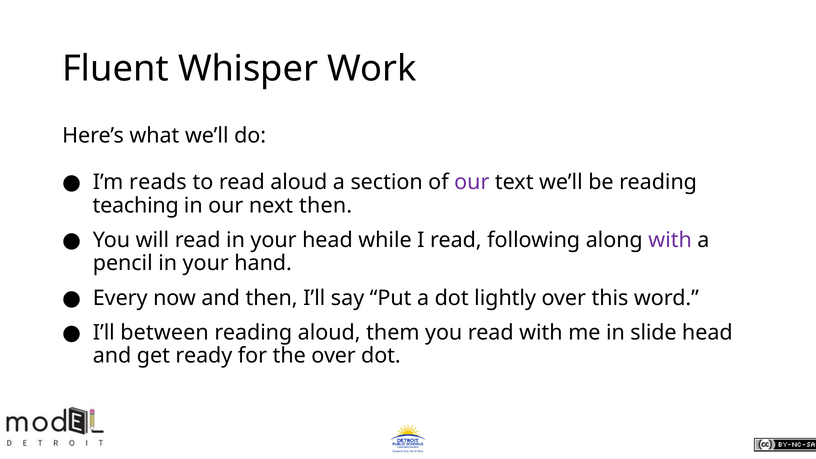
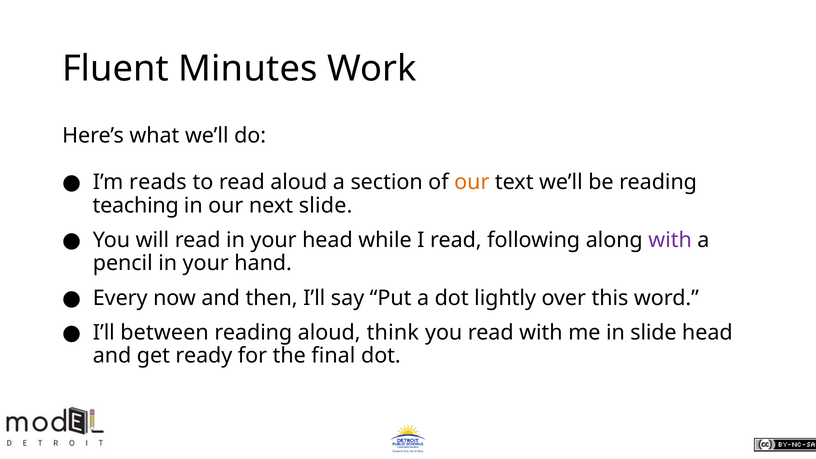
Whisper: Whisper -> Minutes
our at (472, 182) colour: purple -> orange
next then: then -> slide
them: them -> think
the over: over -> final
